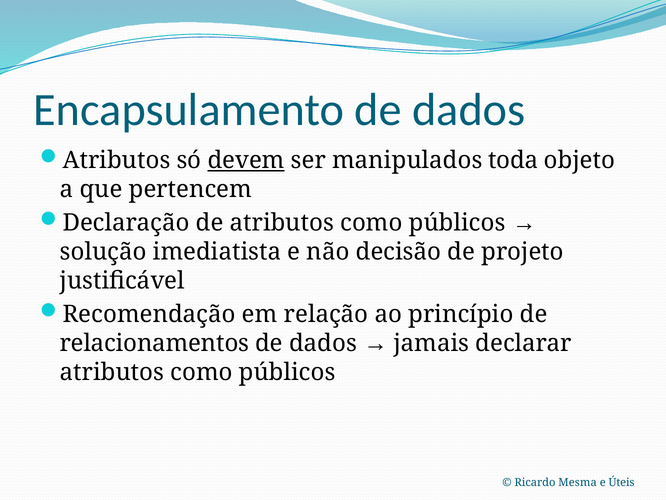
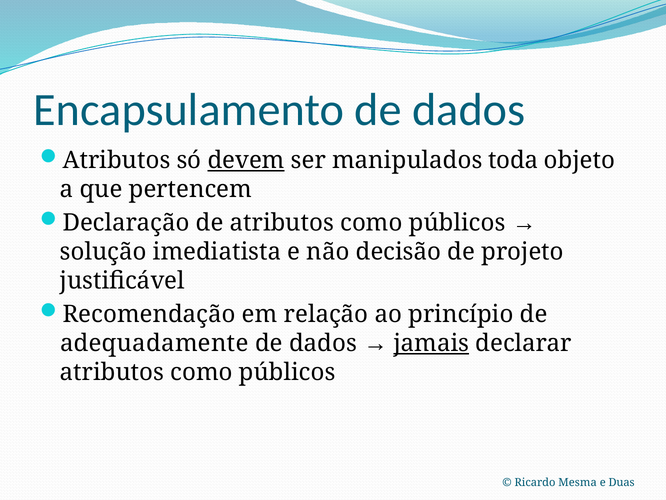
relacionamentos: relacionamentos -> adequadamente
jamais underline: none -> present
Úteis: Úteis -> Duas
